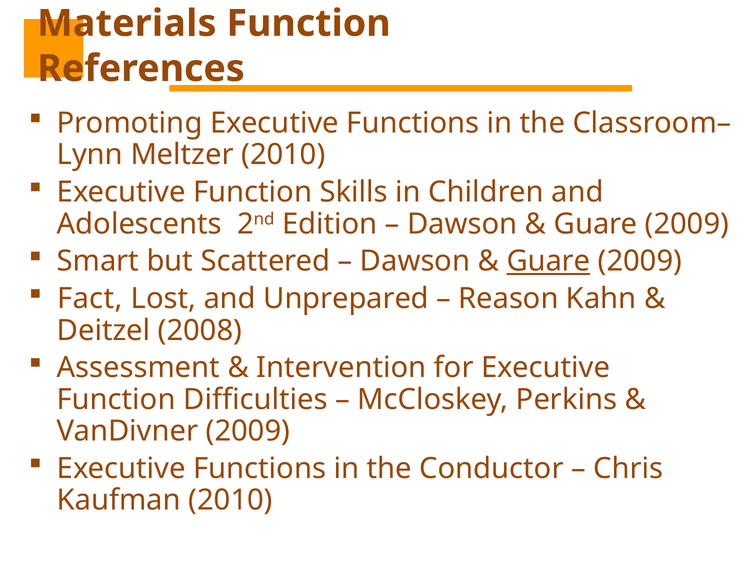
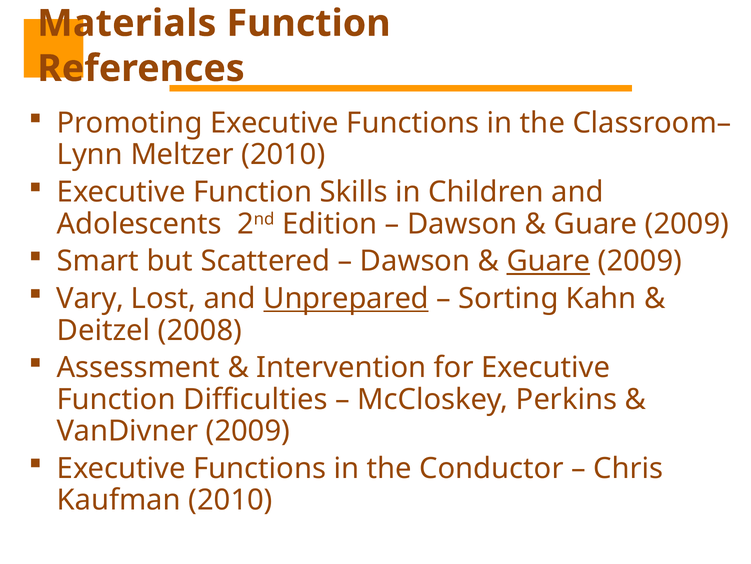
Fact: Fact -> Vary
Unprepared underline: none -> present
Reason: Reason -> Sorting
